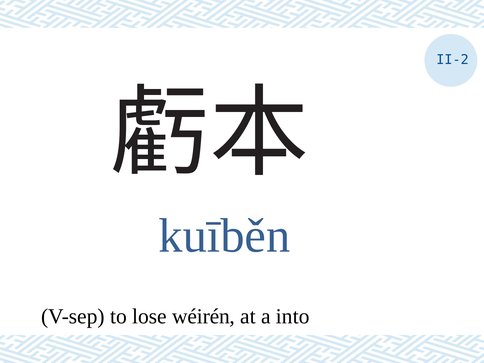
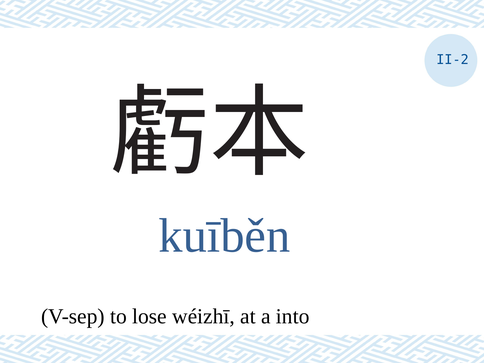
wéirén: wéirén -> wéizhī
